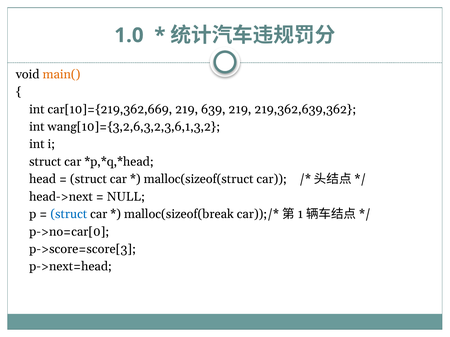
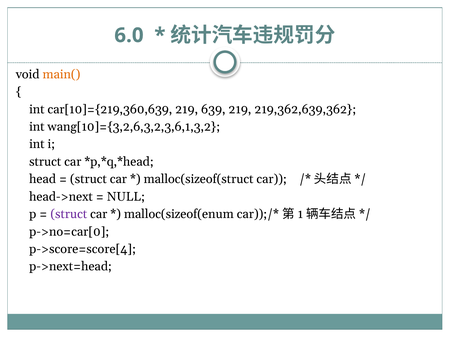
1.0: 1.0 -> 6.0
car[10]={219,362,669: car[10]={219,362,669 -> car[10]={219,360,639
struct at (69, 214) colour: blue -> purple
malloc(sizeof(break: malloc(sizeof(break -> malloc(sizeof(enum
p->score=score[3: p->score=score[3 -> p->score=score[4
